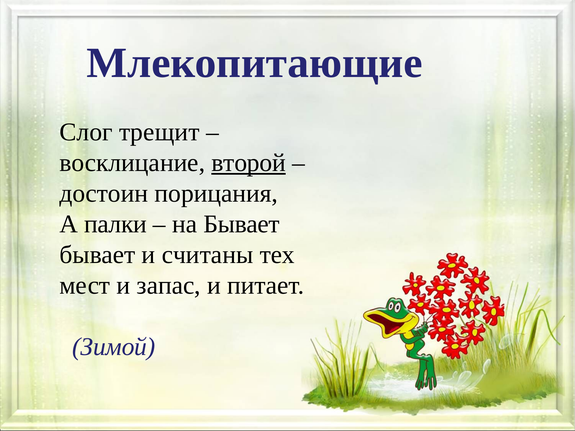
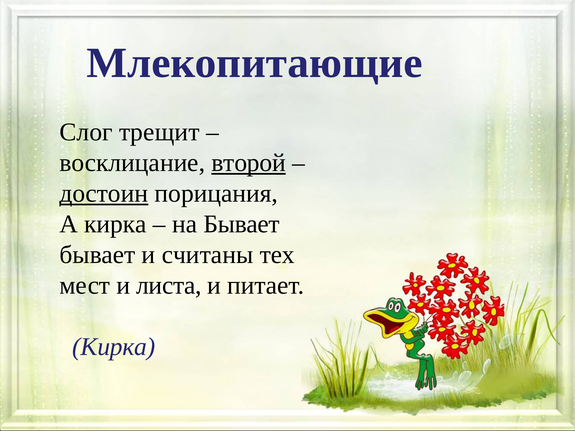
достоин underline: none -> present
А палки: палки -> кирка
запас: запас -> листа
Зимой at (114, 347): Зимой -> Кирка
